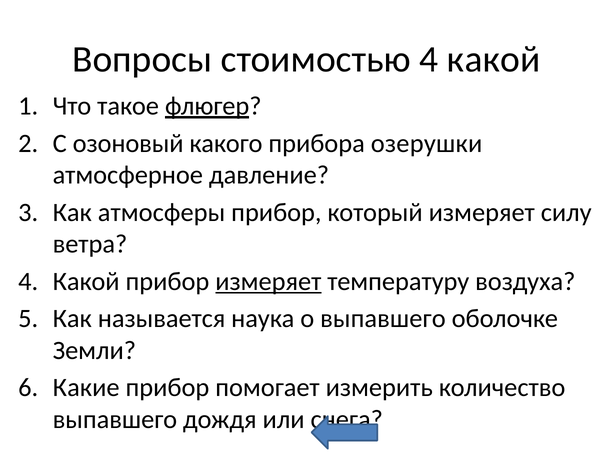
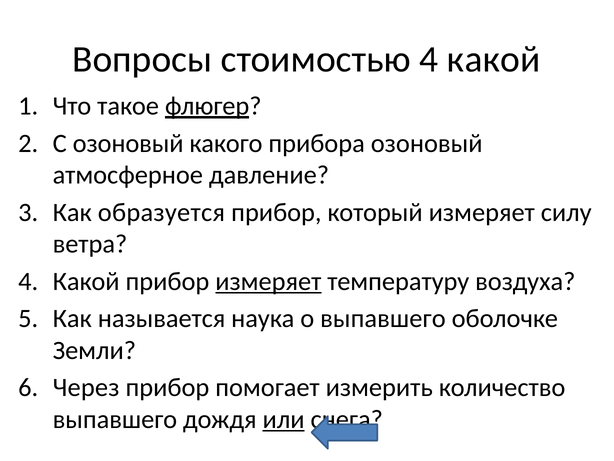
прибора озерушки: озерушки -> озоновый
атмосферы: атмосферы -> образуется
Какие: Какие -> Через
или underline: none -> present
